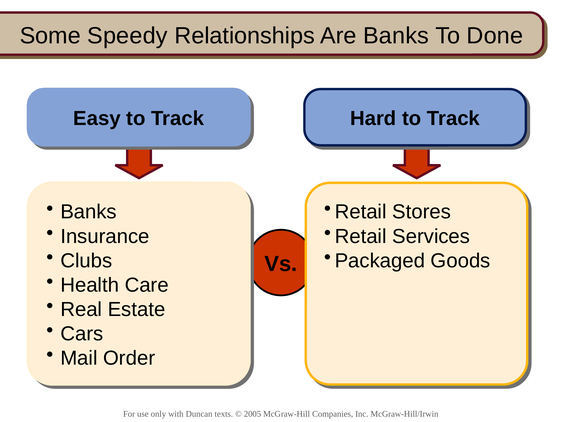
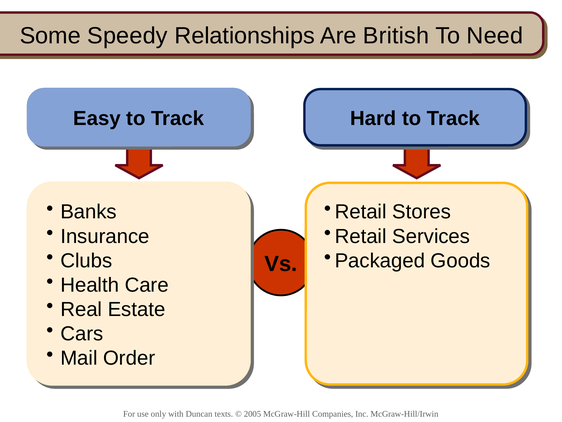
Are Banks: Banks -> British
Done: Done -> Need
